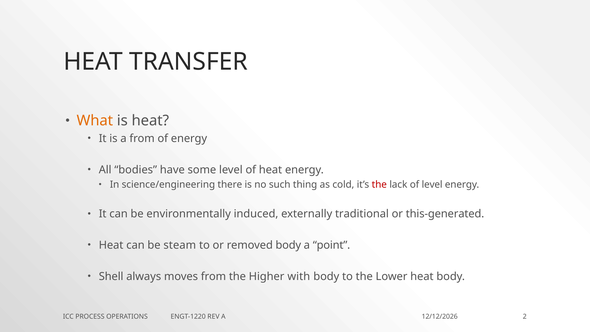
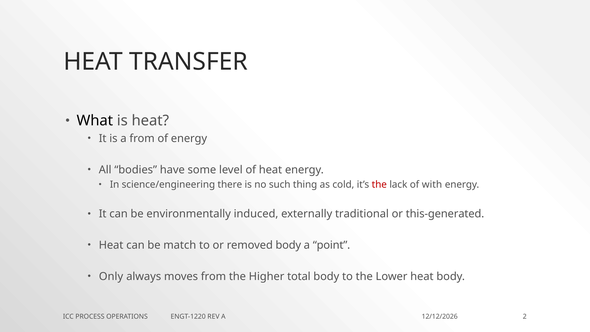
What colour: orange -> black
of level: level -> with
steam: steam -> match
Shell: Shell -> Only
with: with -> total
